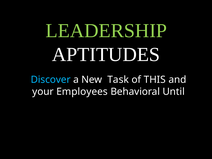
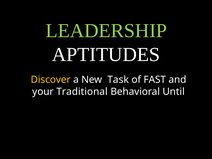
Discover colour: light blue -> yellow
THIS: THIS -> FAST
Employees: Employees -> Traditional
